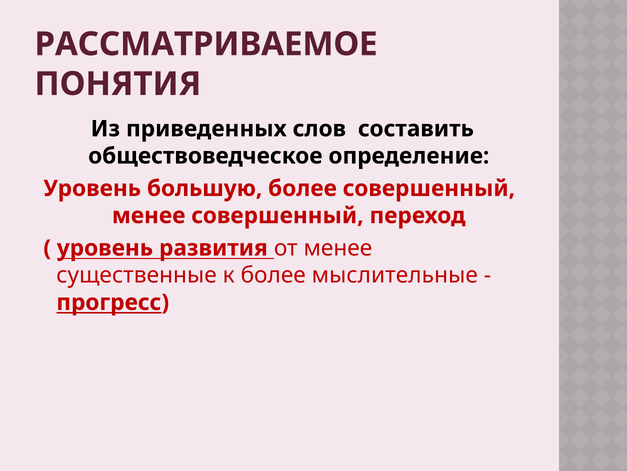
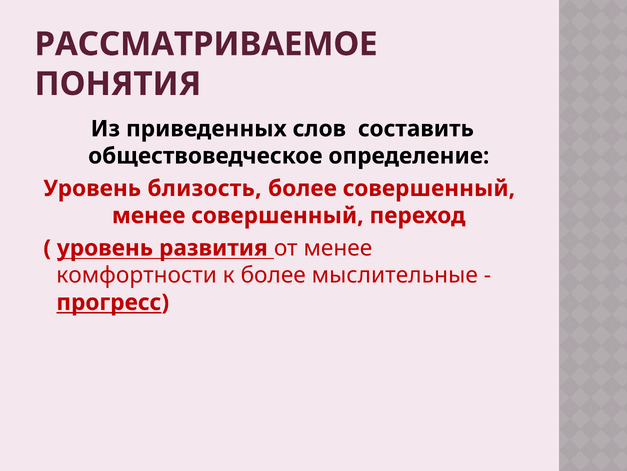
большую: большую -> близость
существенные: существенные -> комфортности
